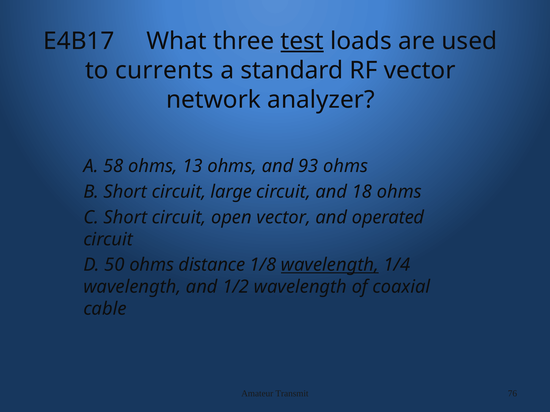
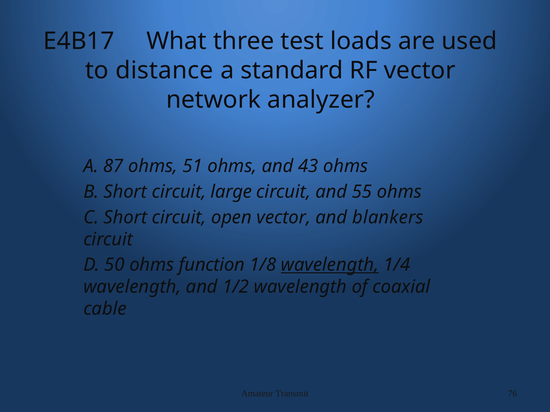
test underline: present -> none
currents: currents -> distance
58: 58 -> 87
13: 13 -> 51
93: 93 -> 43
18: 18 -> 55
operated: operated -> blankers
distance: distance -> function
